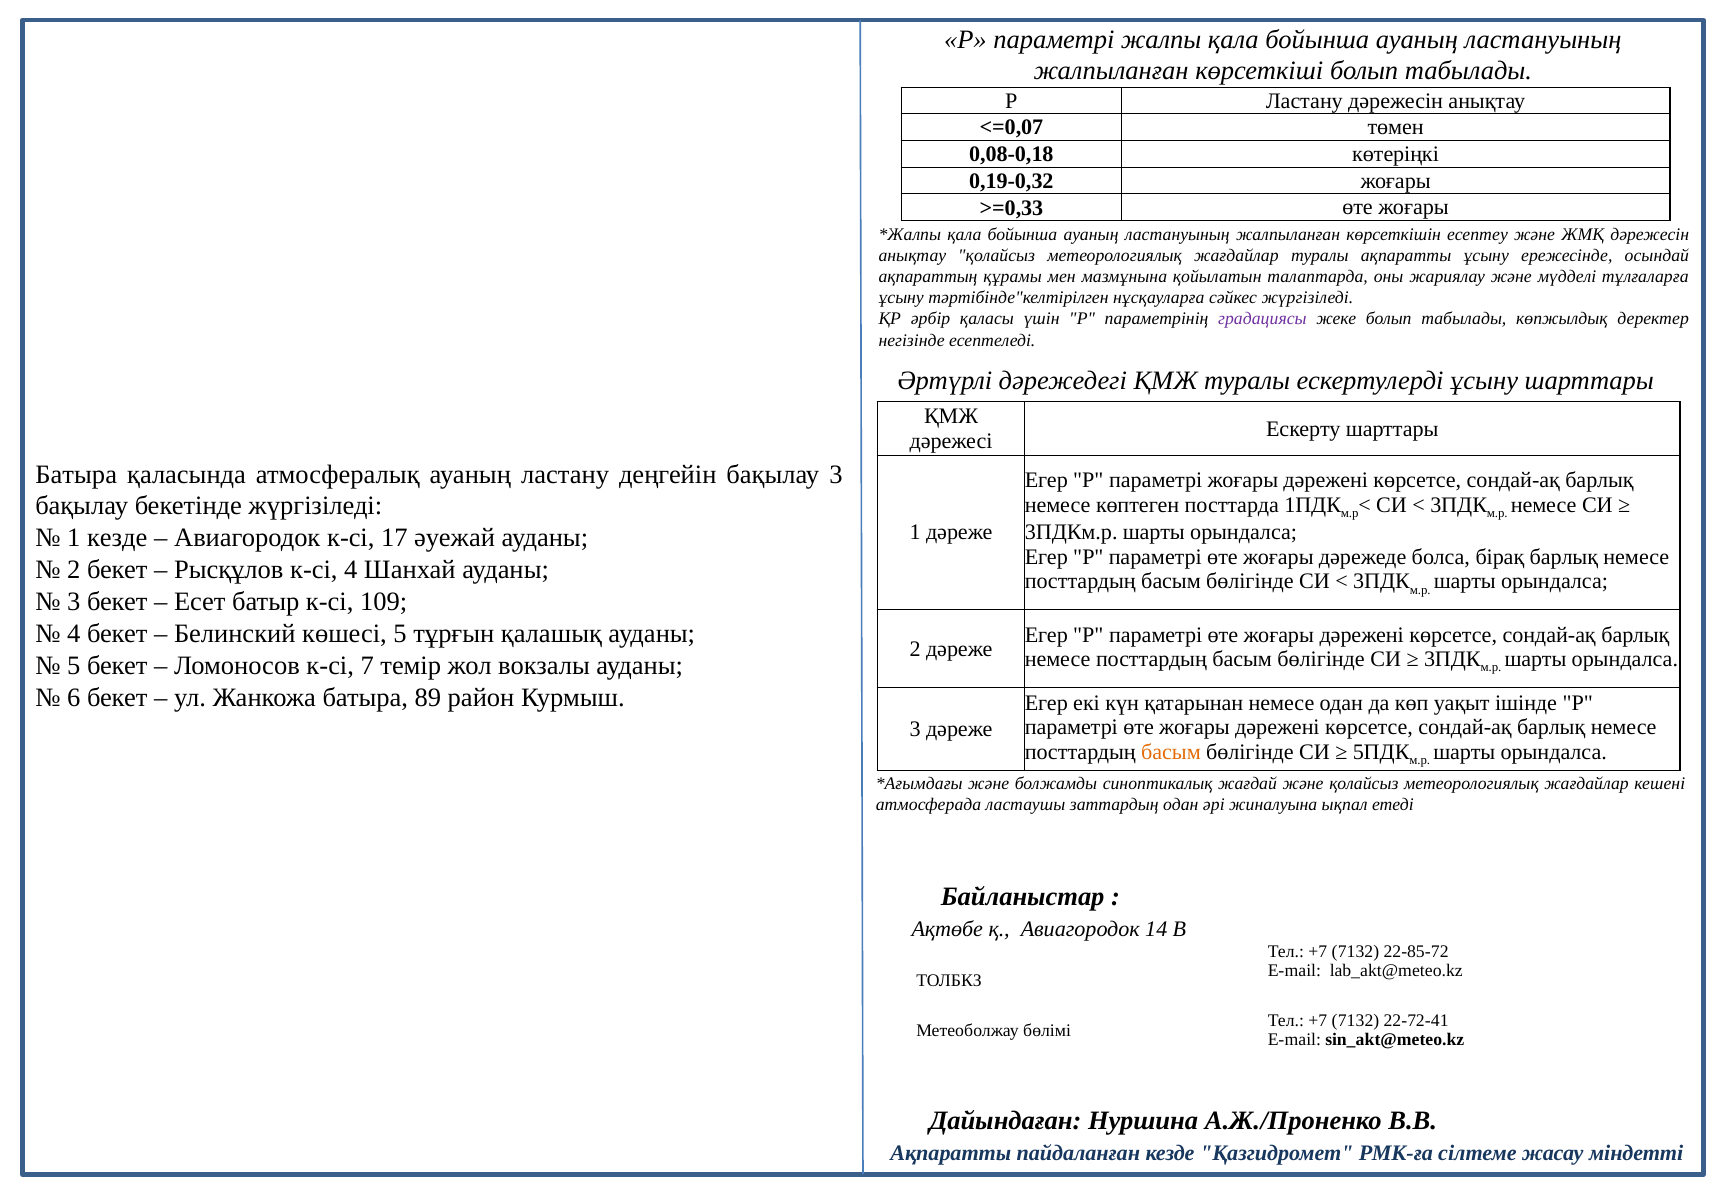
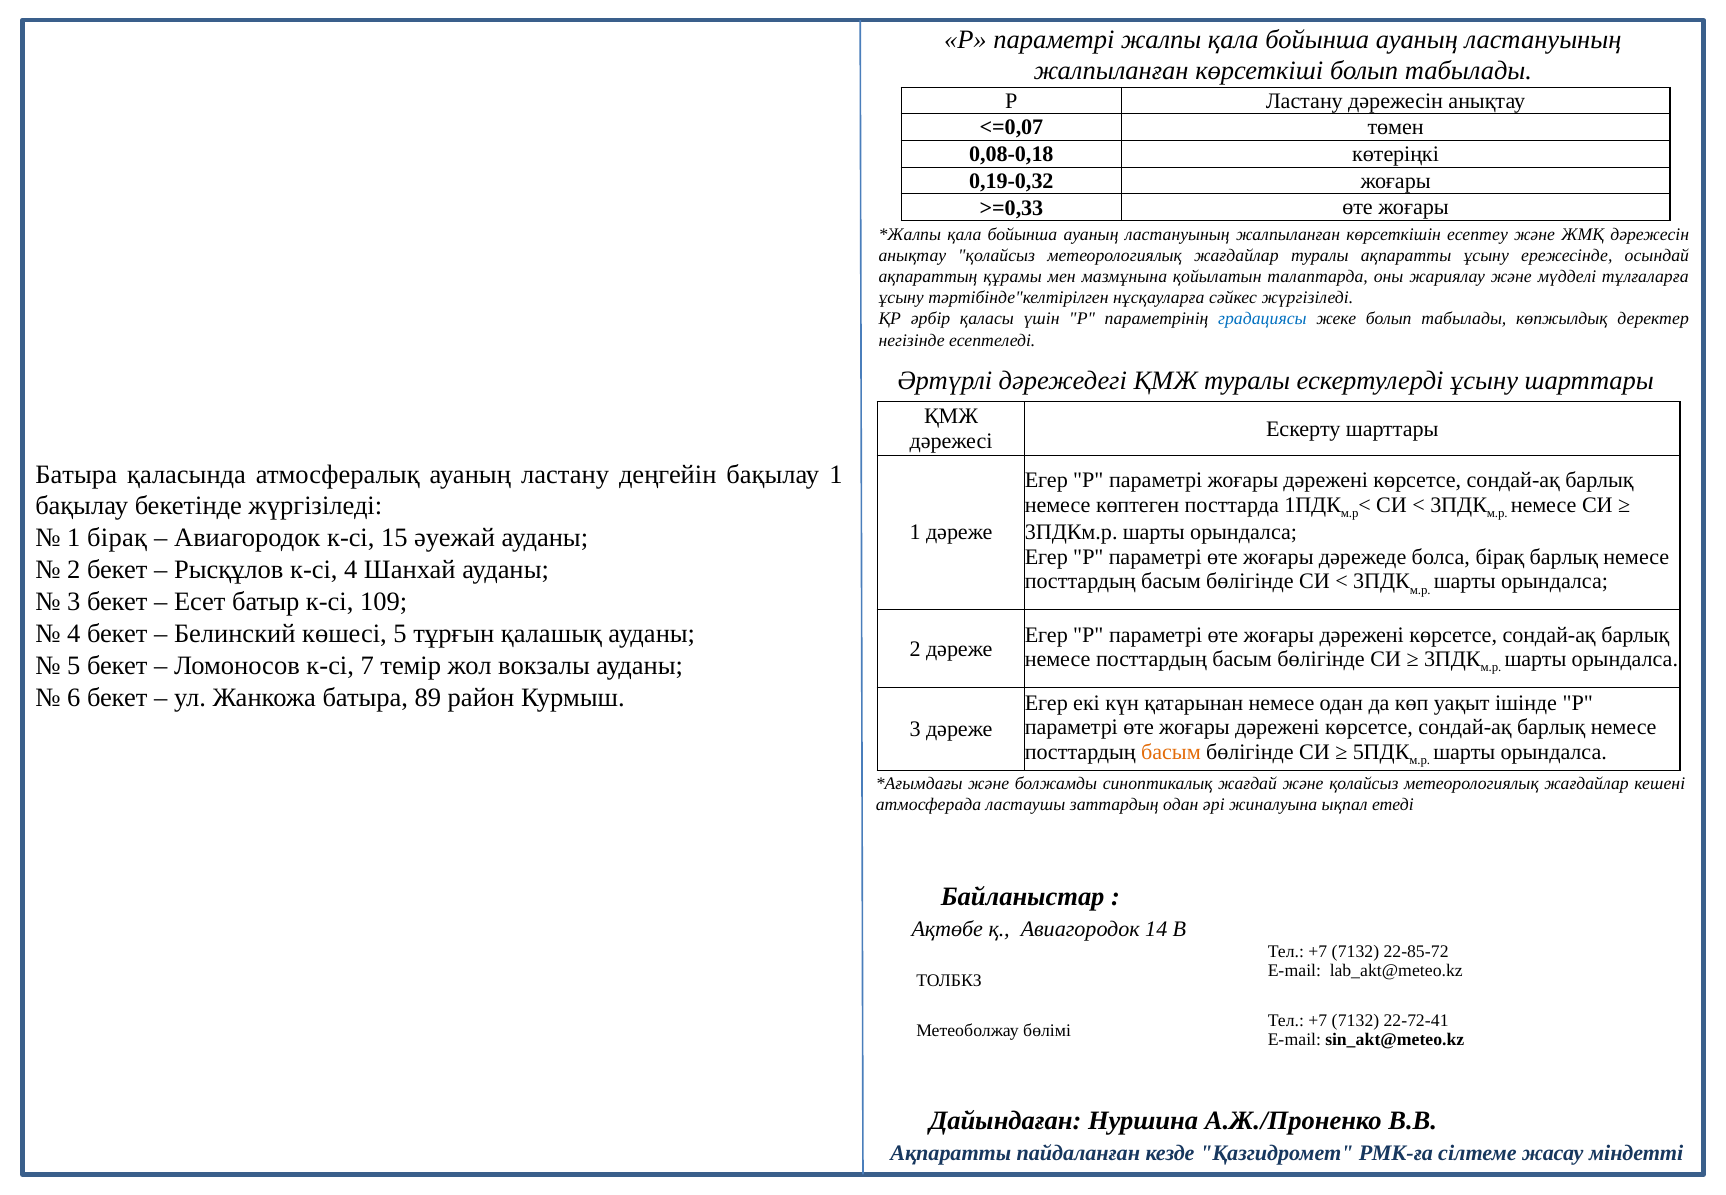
градациясы colour: purple -> blue
бақылау 3: 3 -> 1
1 кезде: кезде -> бірақ
17: 17 -> 15
